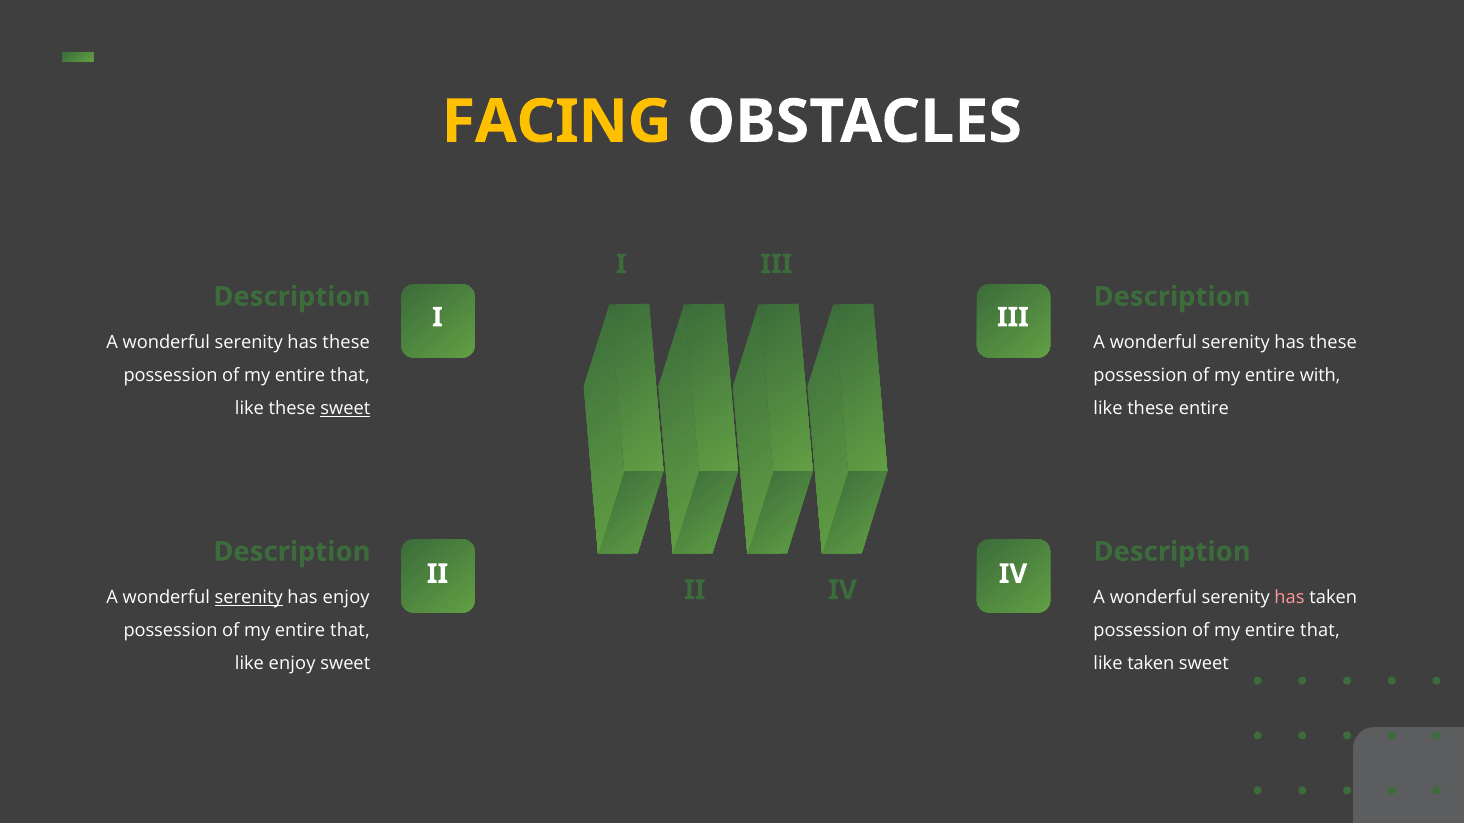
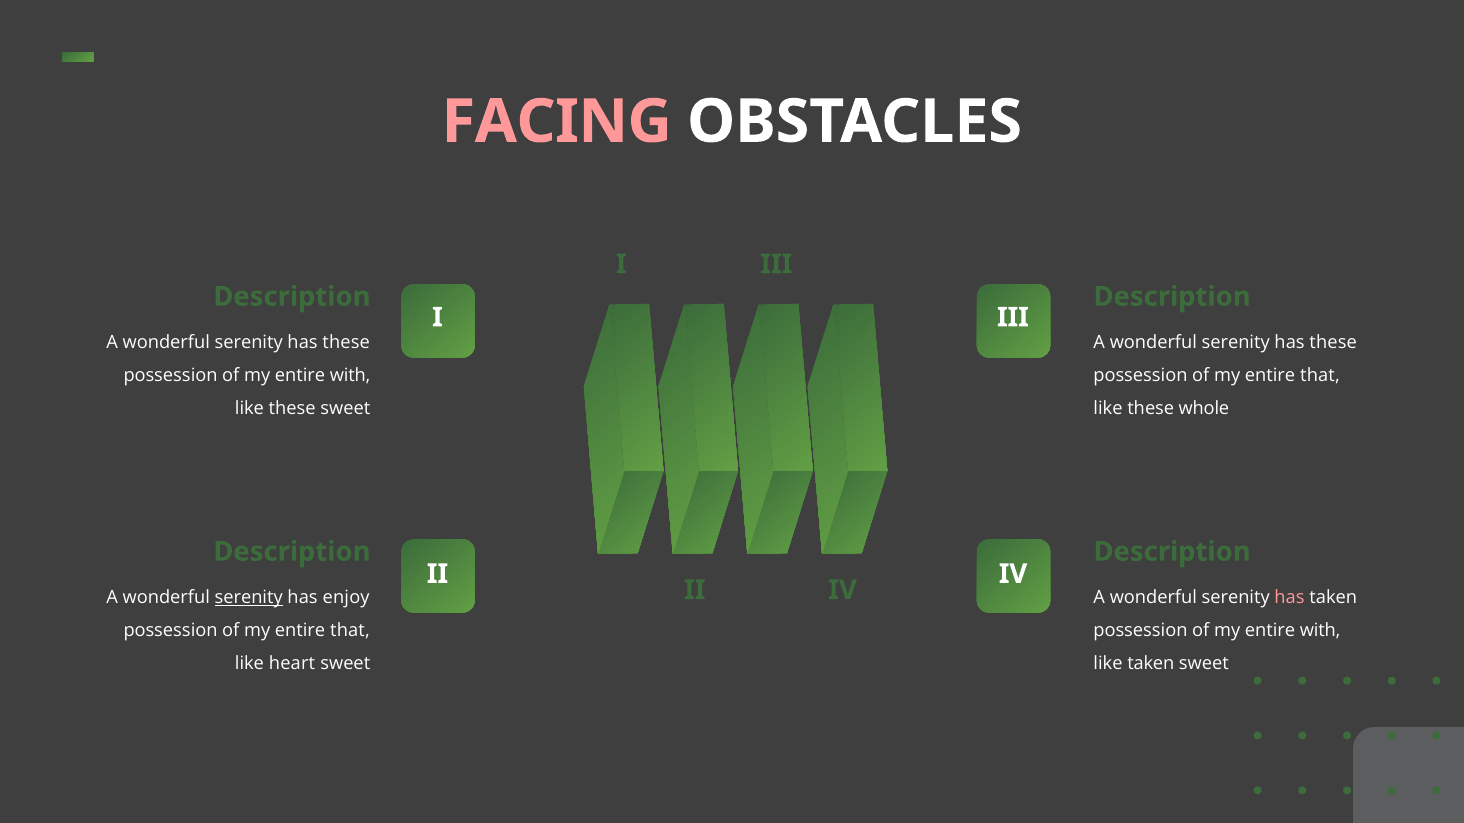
FACING colour: yellow -> pink
that at (350, 376): that -> with
with at (1320, 376): with -> that
sweet at (345, 409) underline: present -> none
these entire: entire -> whole
that at (1320, 631): that -> with
like enjoy: enjoy -> heart
